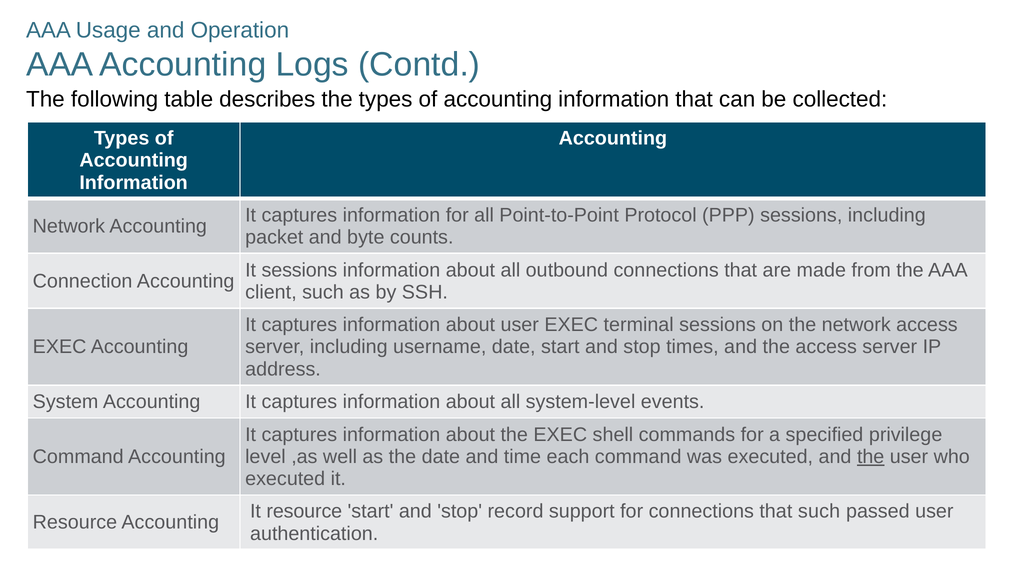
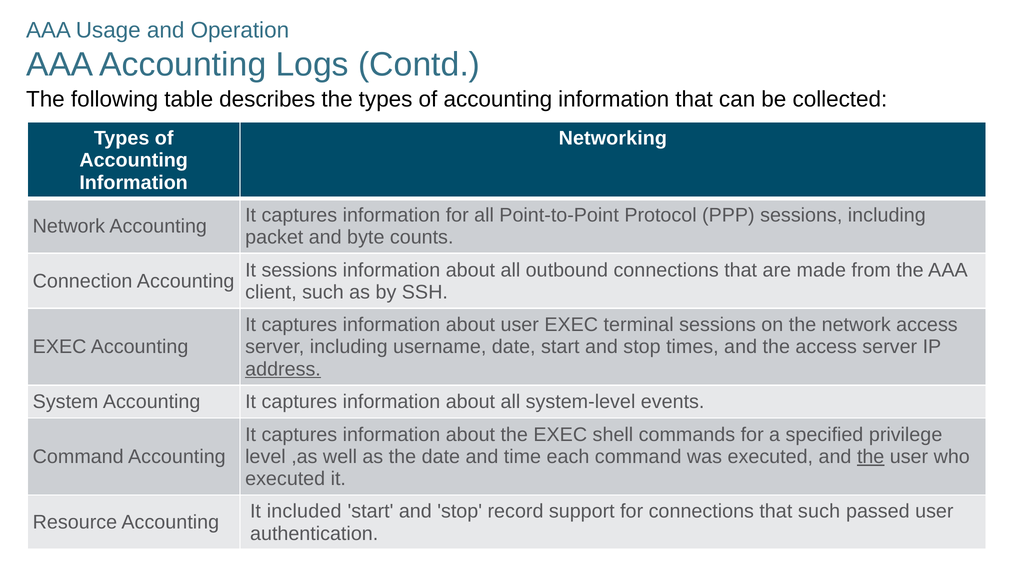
Accounting at (613, 138): Accounting -> Networking
address underline: none -> present
resource at (304, 511): resource -> included
